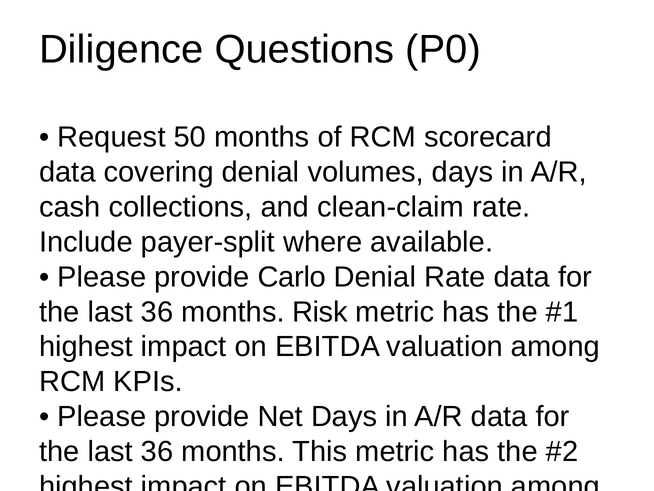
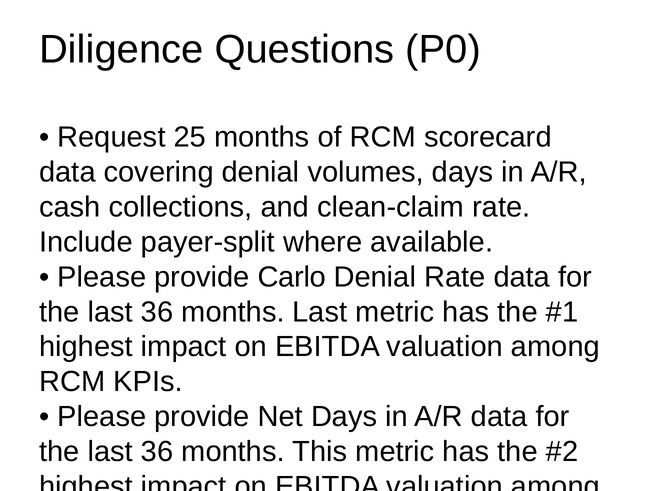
50: 50 -> 25
months Risk: Risk -> Last
